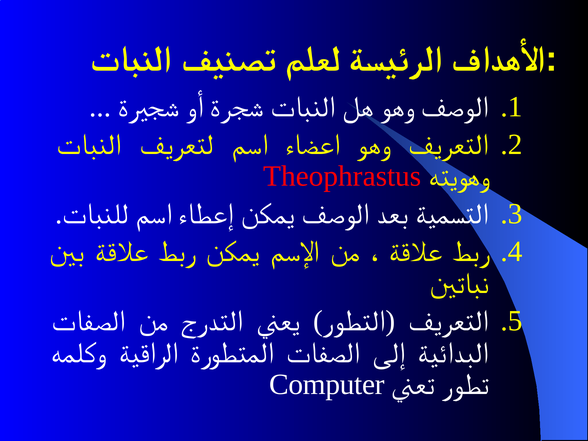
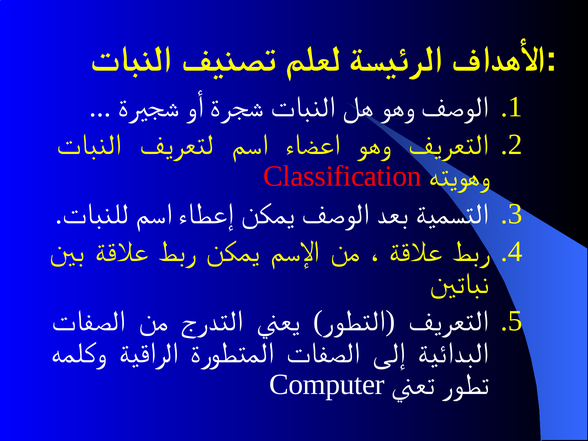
Theophrastus: Theophrastus -> Classification
